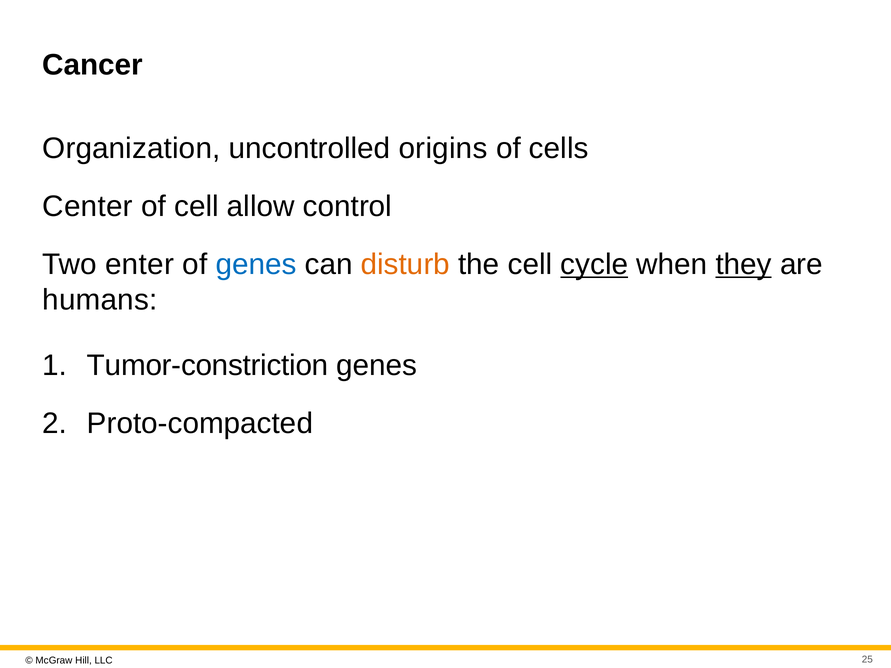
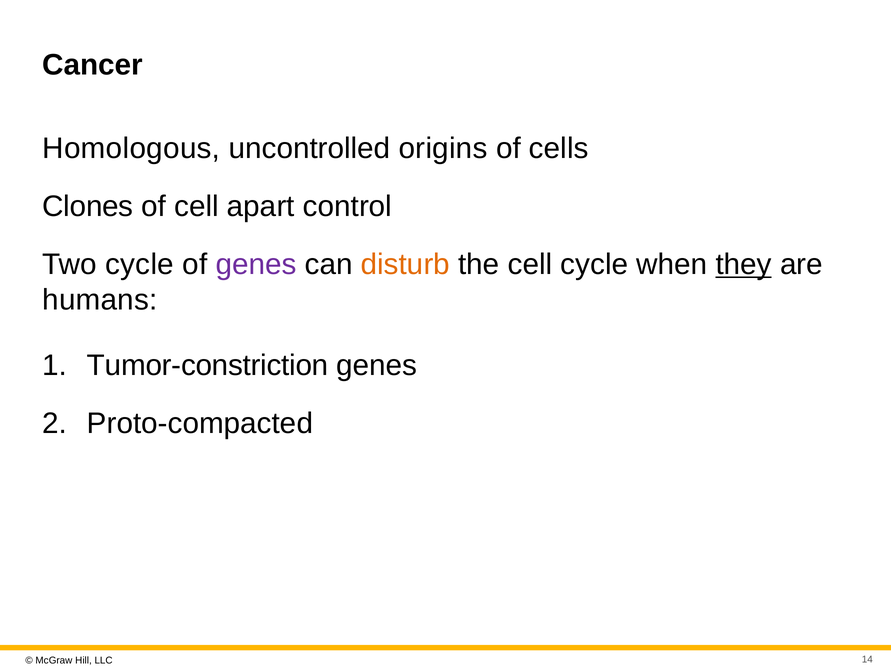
Organization: Organization -> Homologous
Center: Center -> Clones
allow: allow -> apart
Two enter: enter -> cycle
genes at (256, 265) colour: blue -> purple
cycle at (594, 265) underline: present -> none
25: 25 -> 14
